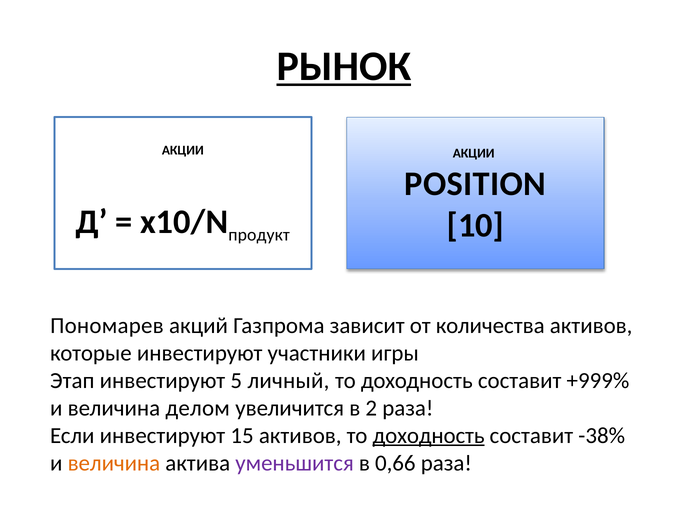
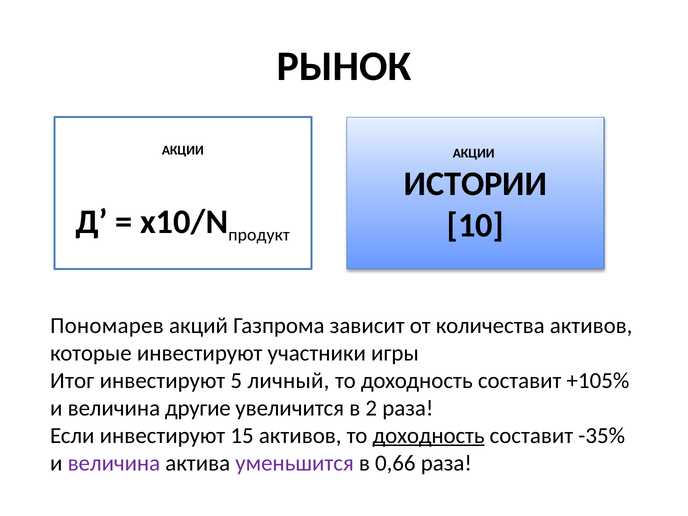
РЫНОК underline: present -> none
POSITION: POSITION -> ИСТОРИИ
Этап: Этап -> Итог
+999%: +999% -> +105%
делом: делом -> другие
-38%: -38% -> -35%
величина at (114, 463) colour: orange -> purple
